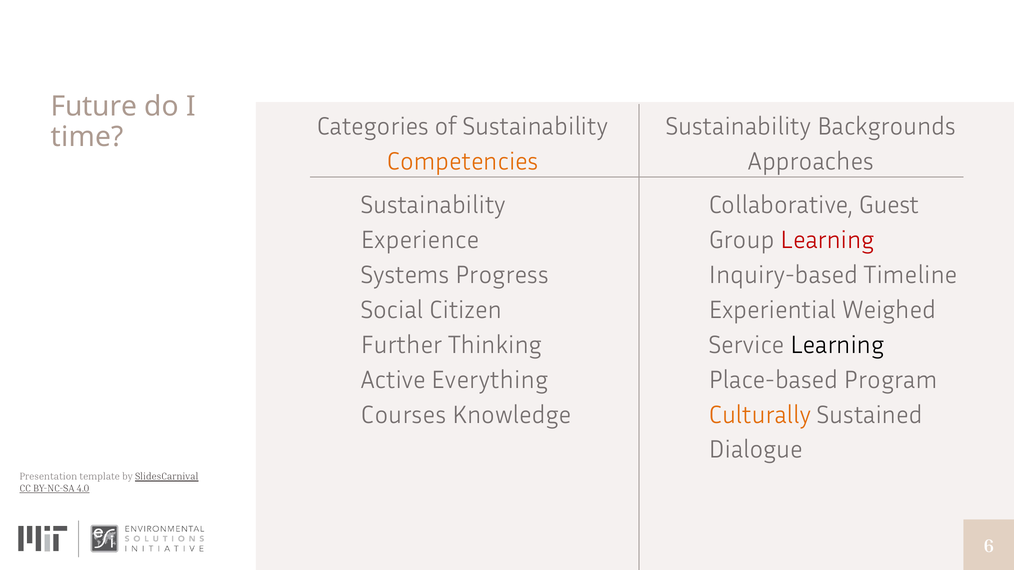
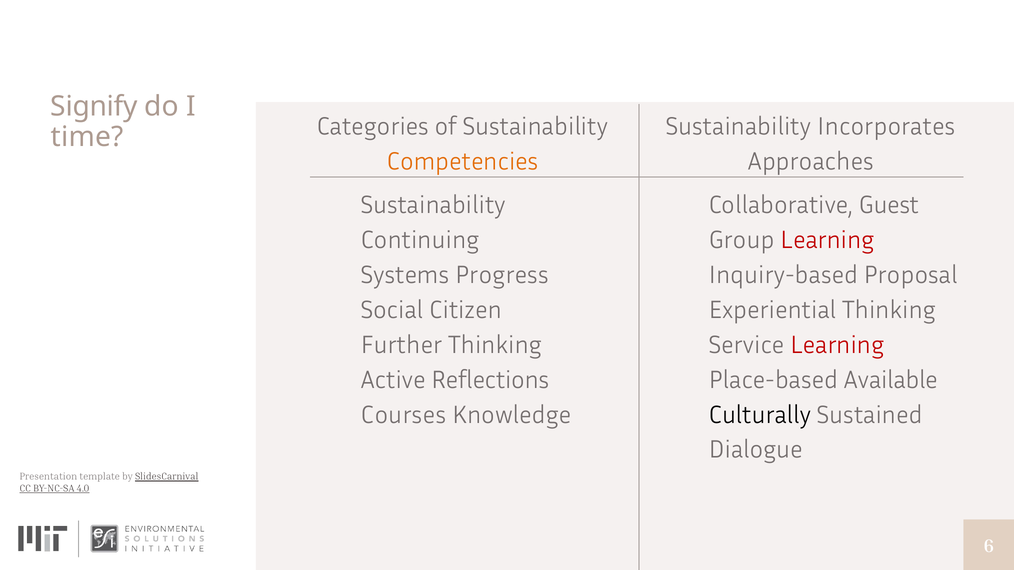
Future: Future -> Signify
Backgrounds: Backgrounds -> Incorporates
Experience: Experience -> Continuing
Timeline: Timeline -> Proposal
Experiential Weighed: Weighed -> Thinking
Learning at (837, 345) colour: black -> red
Everything: Everything -> Reflections
Program: Program -> Available
Culturally colour: orange -> black
